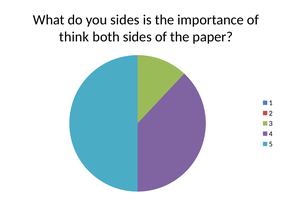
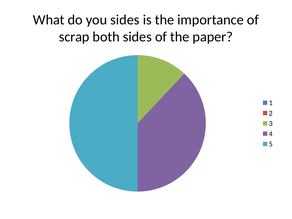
think: think -> scrap
